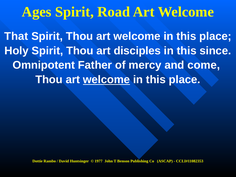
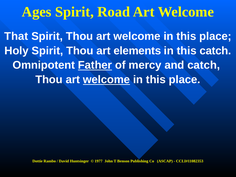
disciples: disciples -> elements
this since: since -> catch
Father underline: none -> present
and come: come -> catch
